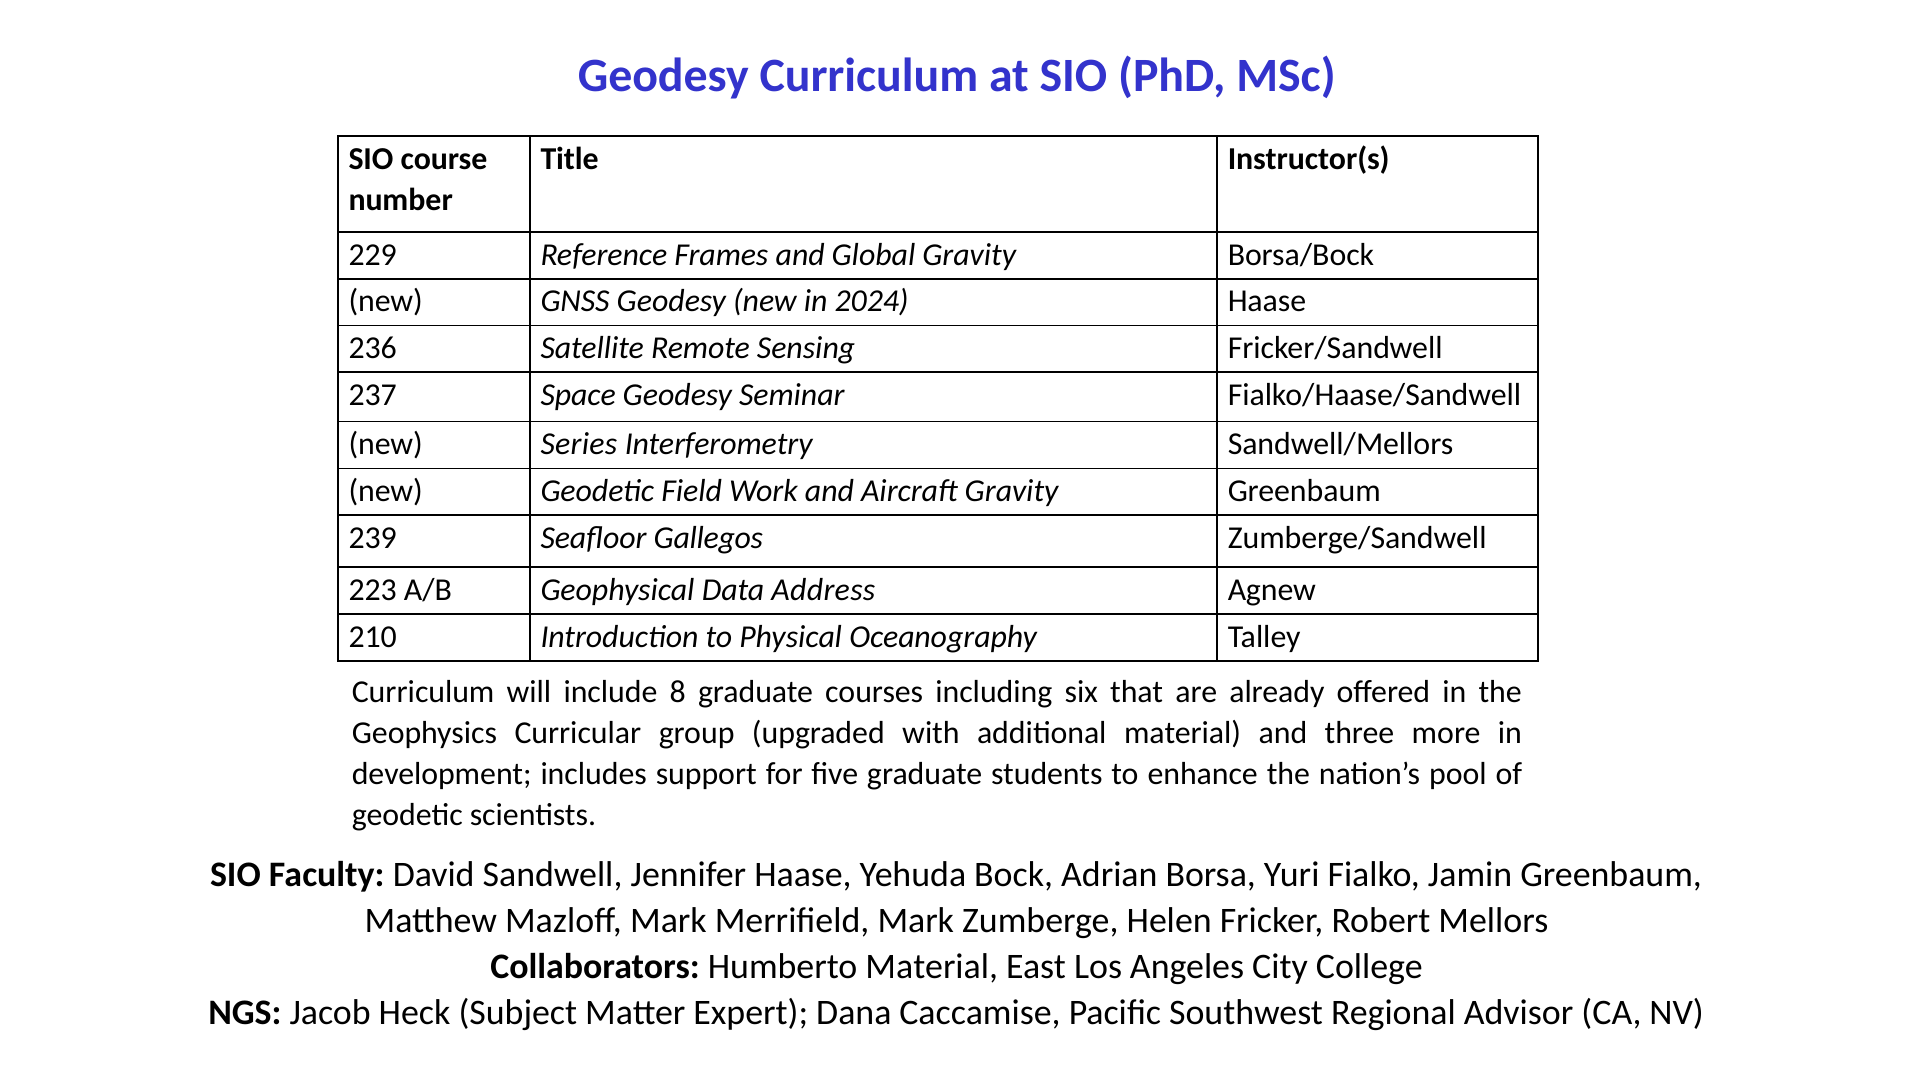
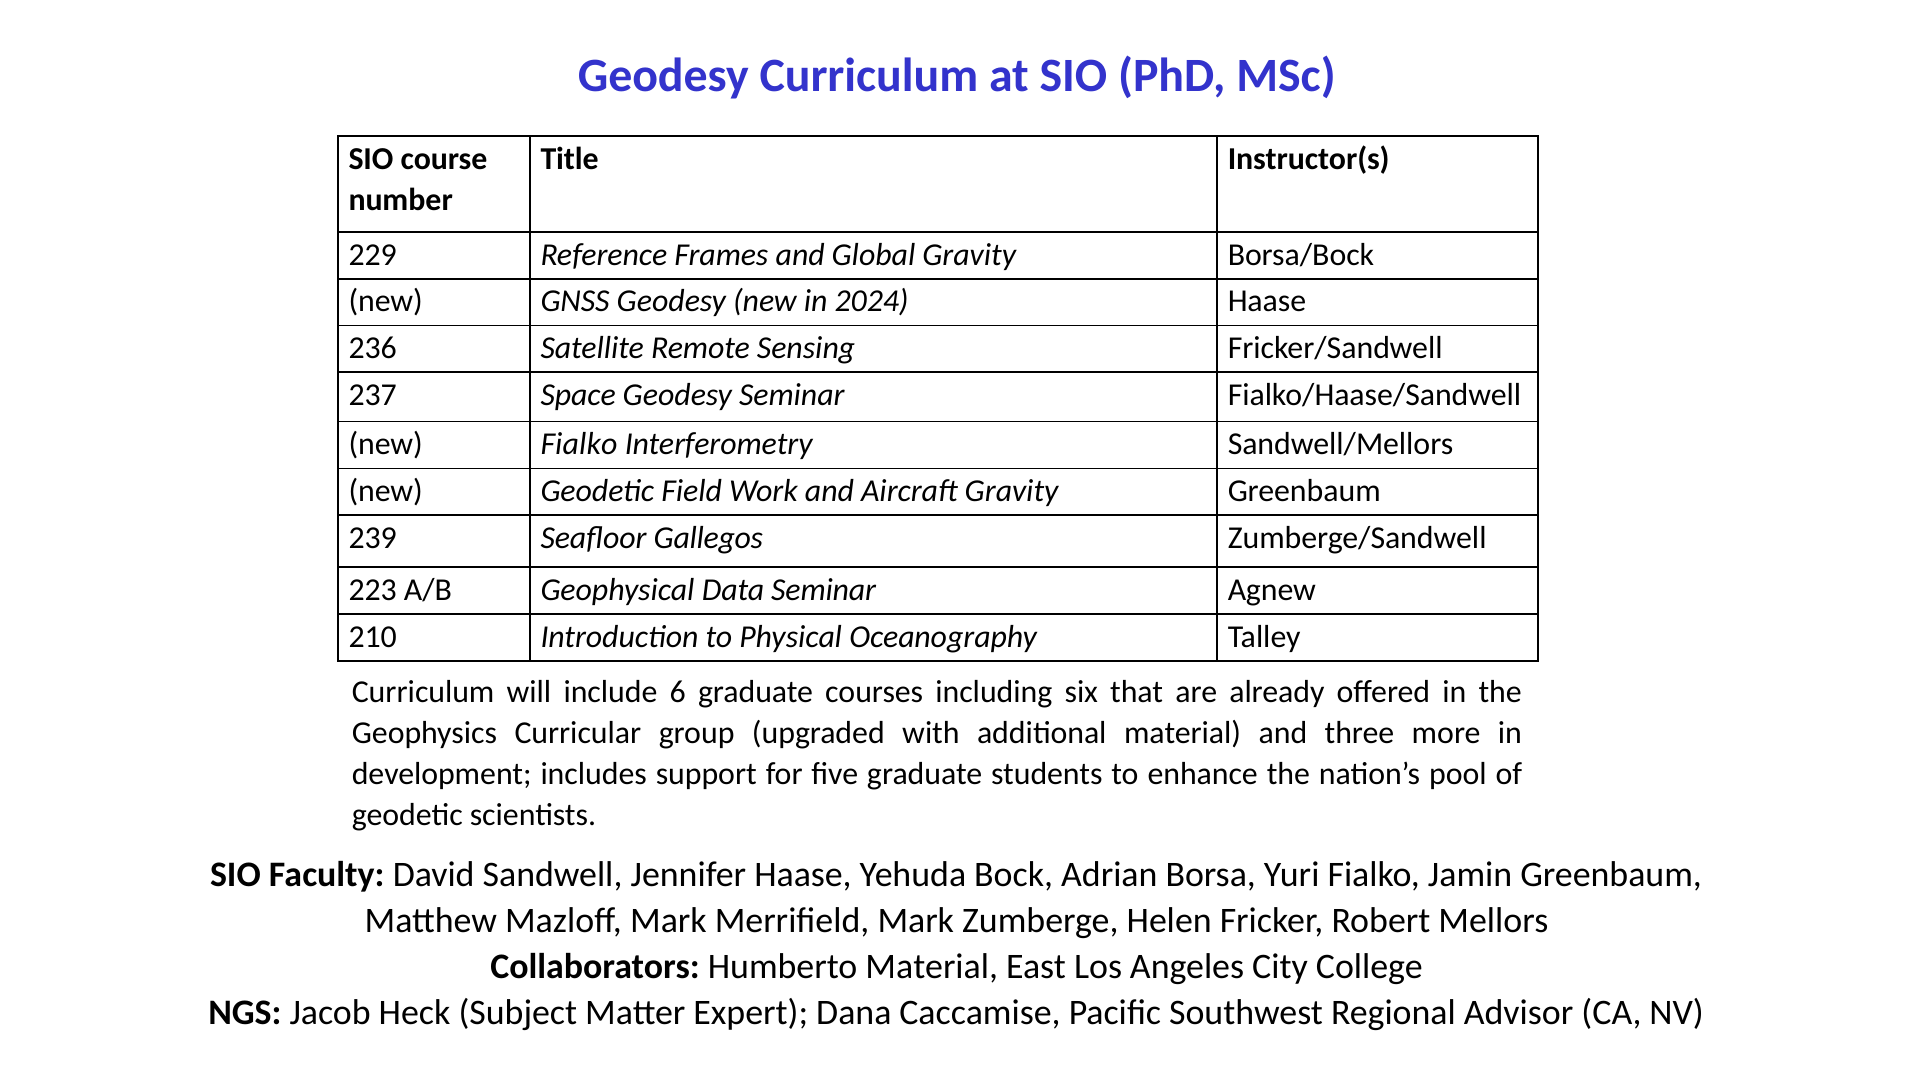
new Series: Series -> Fialko
Data Address: Address -> Seminar
8: 8 -> 6
